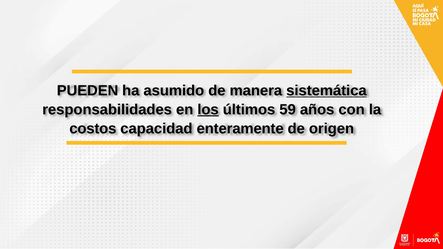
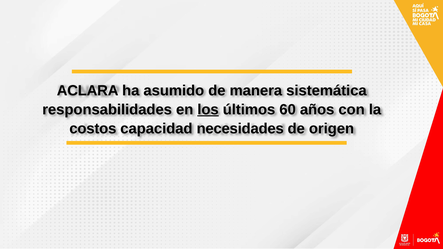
PUEDEN: PUEDEN -> ACLARA
sistemática underline: present -> none
59: 59 -> 60
enteramente: enteramente -> necesidades
